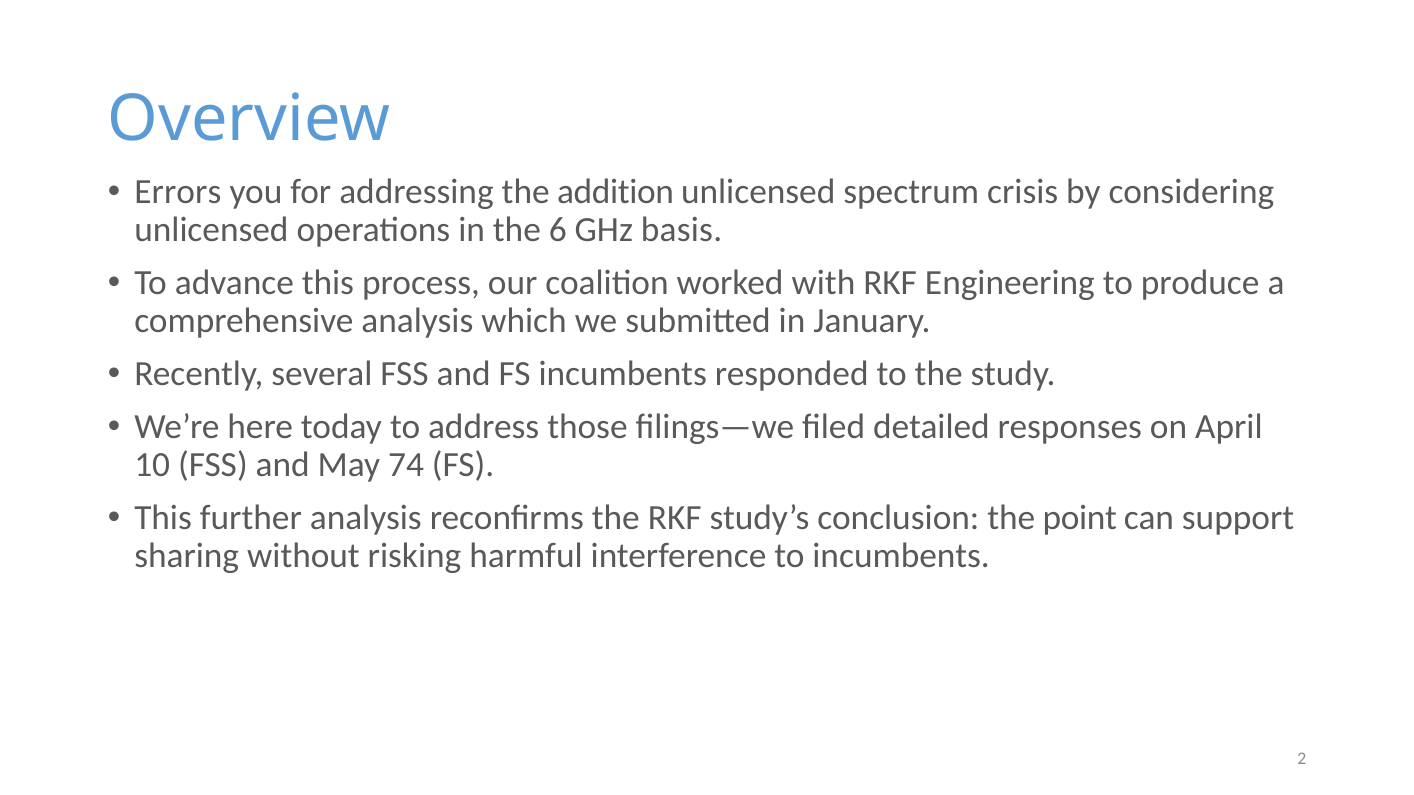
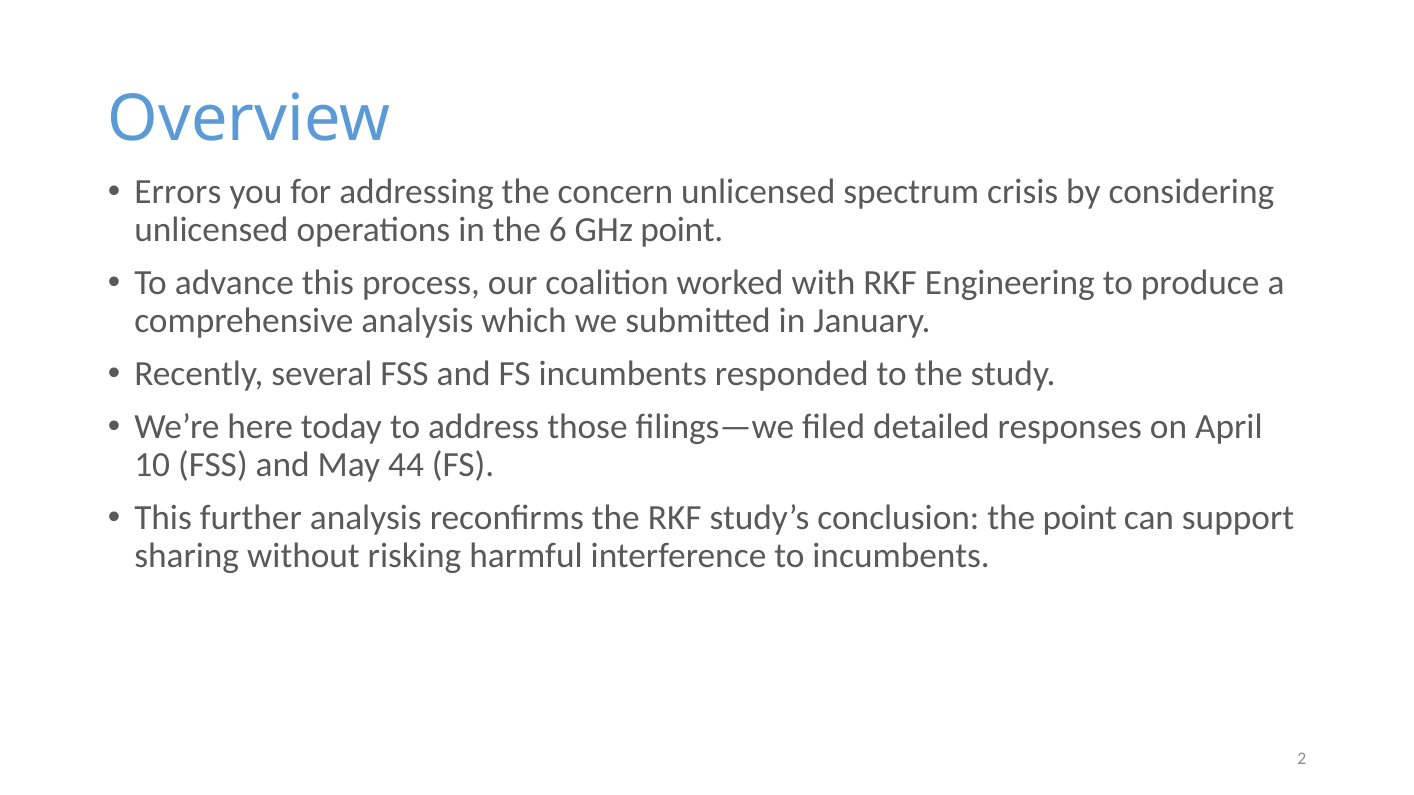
addition: addition -> concern
GHz basis: basis -> point
74: 74 -> 44
